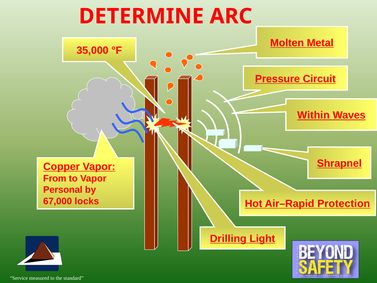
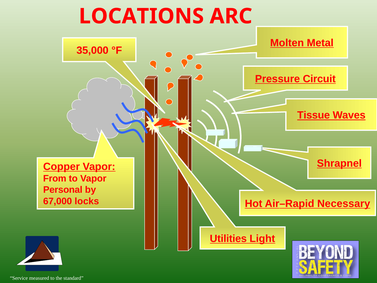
DETERMINE: DETERMINE -> LOCATIONS
Within: Within -> Tissue
Protection: Protection -> Necessary
Drilling: Drilling -> Utilities
